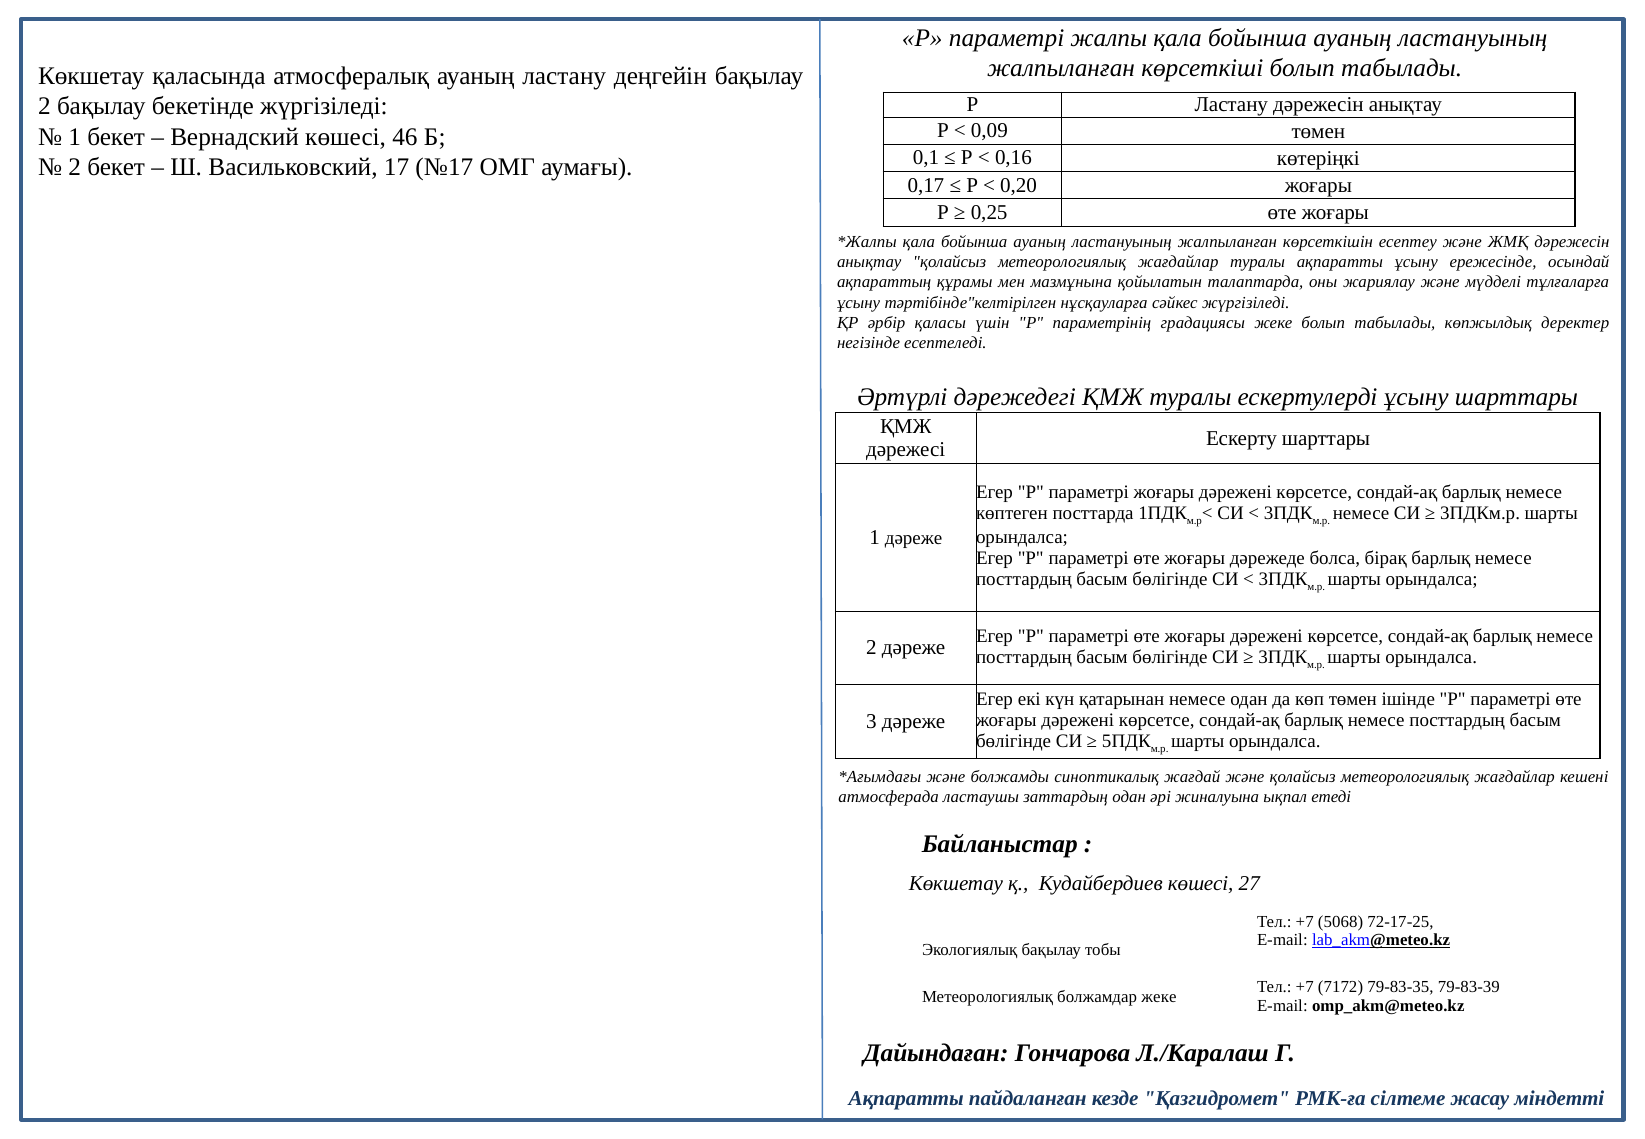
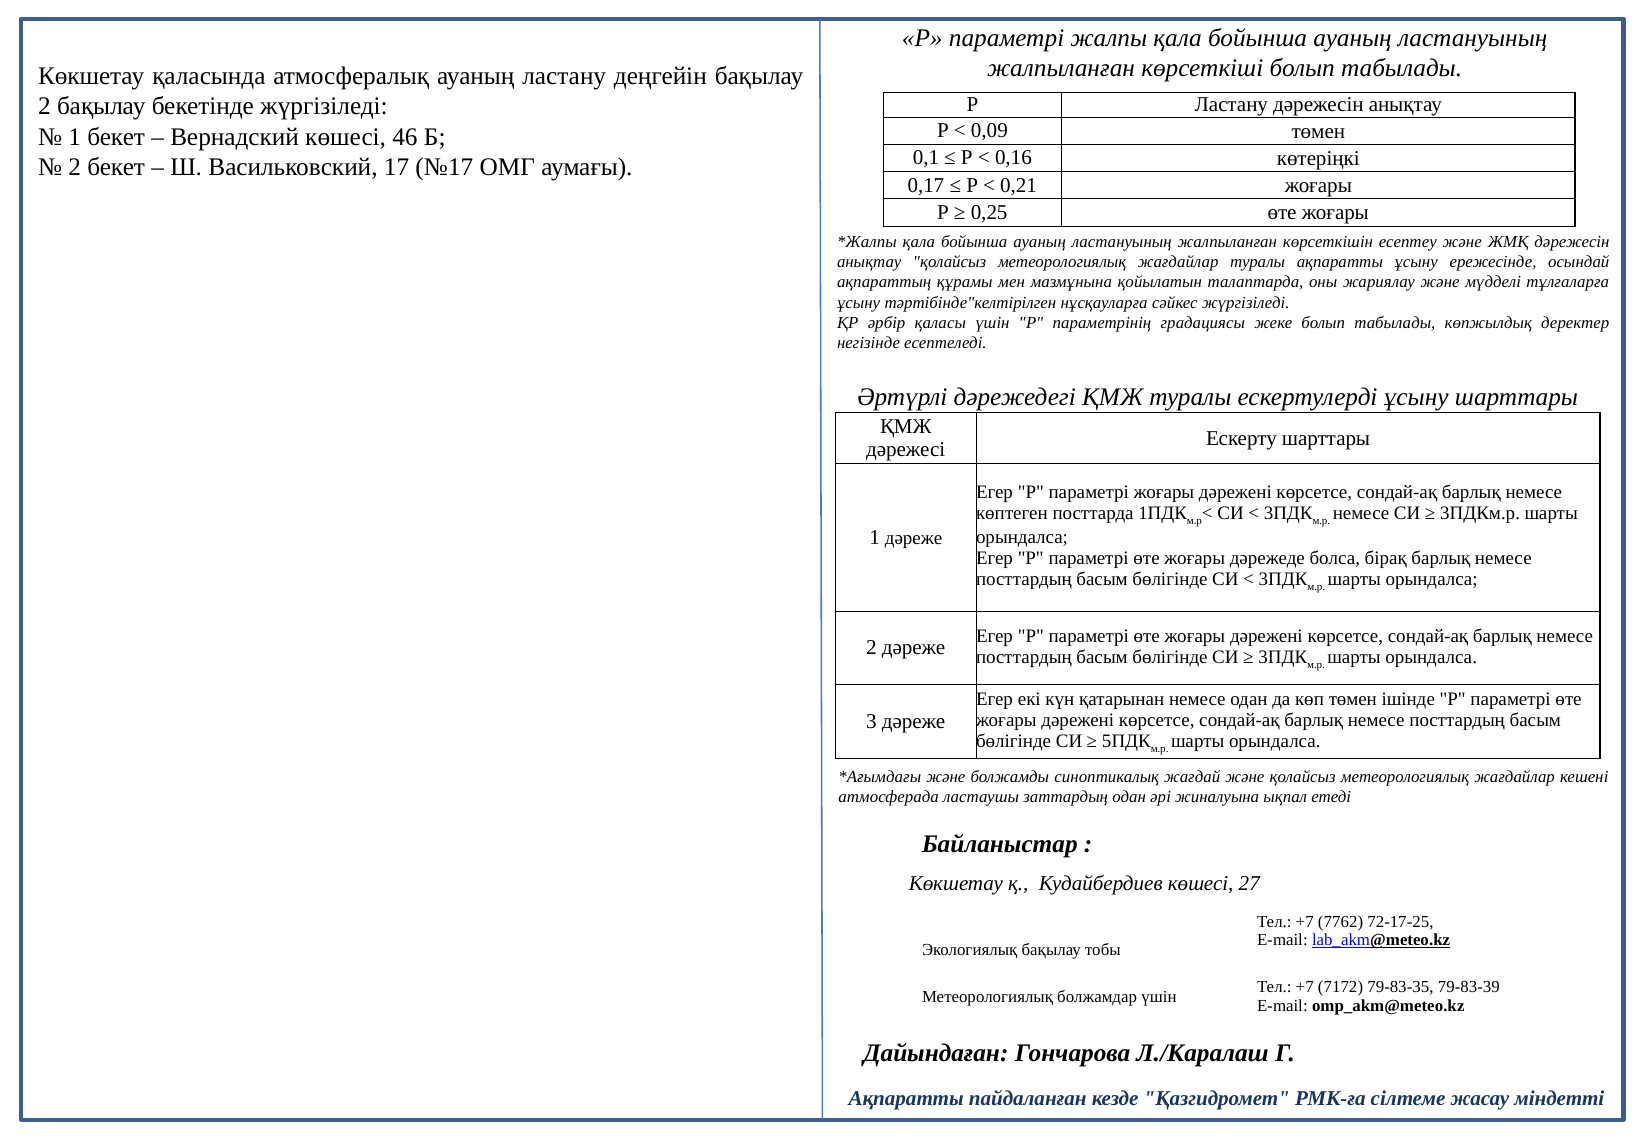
0,20: 0,20 -> 0,21
5068: 5068 -> 7762
болжамдар жеке: жеке -> үшін
